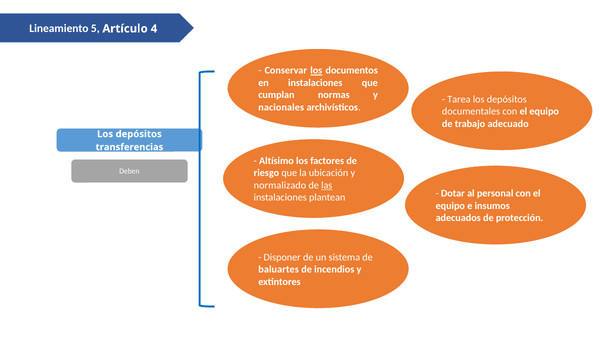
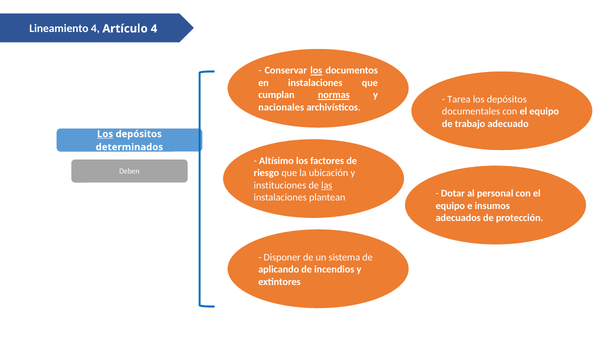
Lineamiento 5: 5 -> 4
normas underline: none -> present
Los at (105, 134) underline: none -> present
transferencias: transferencias -> determinados
normalizado: normalizado -> instituciones
baluartes: baluartes -> aplicando
